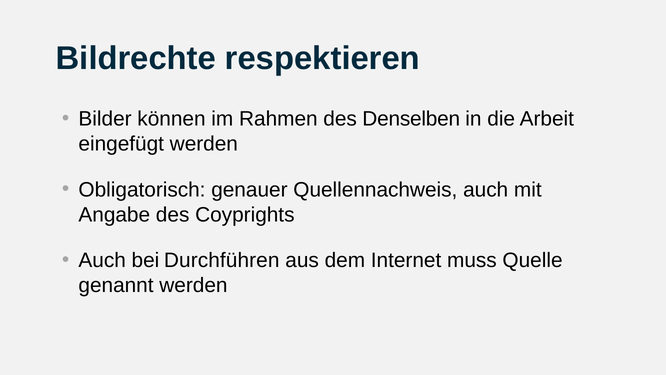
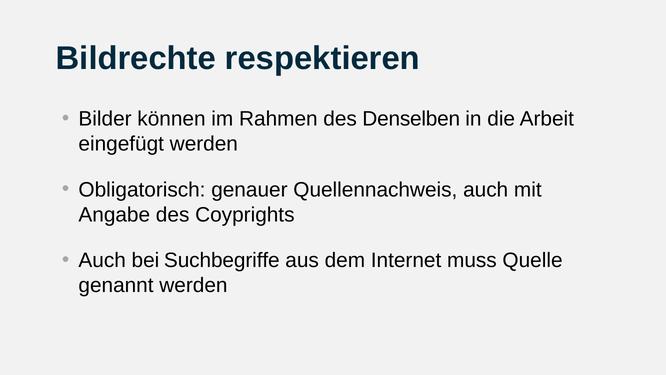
Durchführen: Durchführen -> Suchbegriffe
